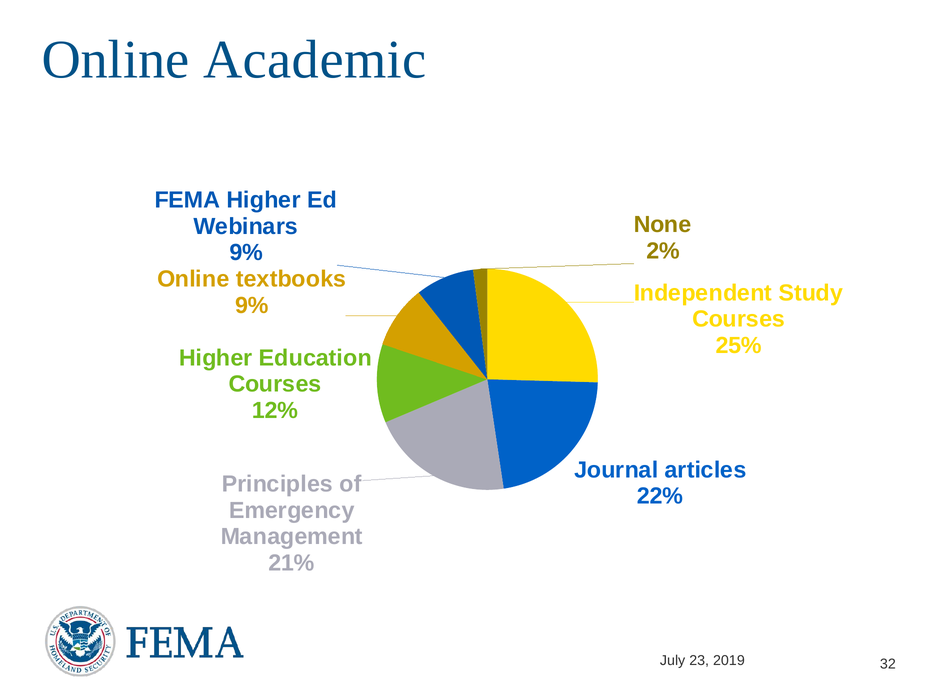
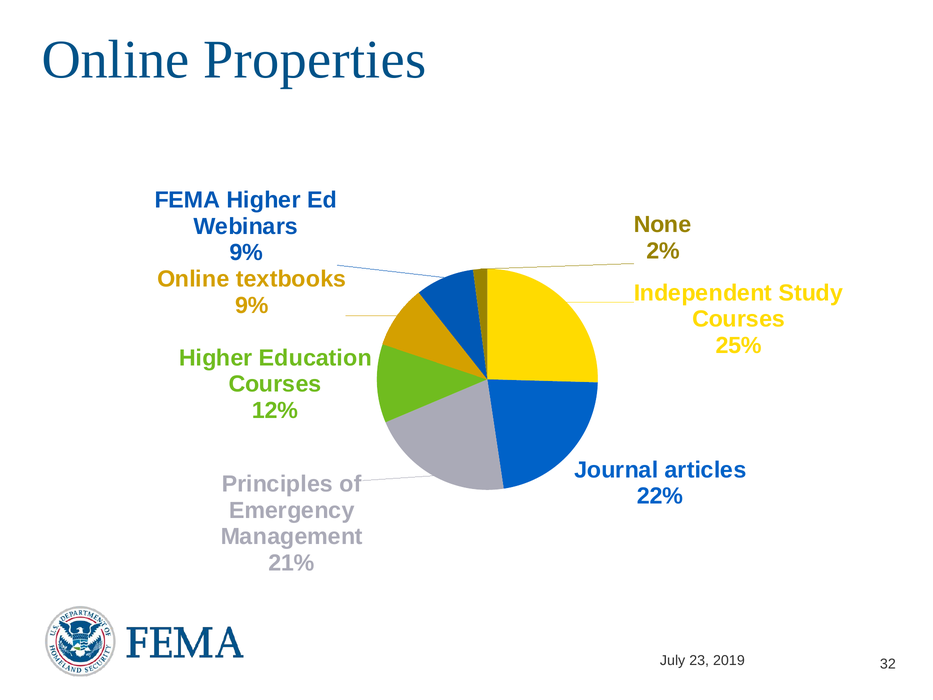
Academic: Academic -> Properties
